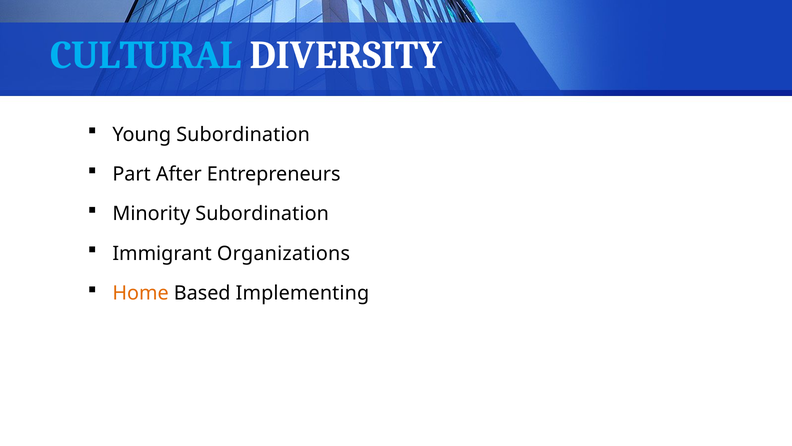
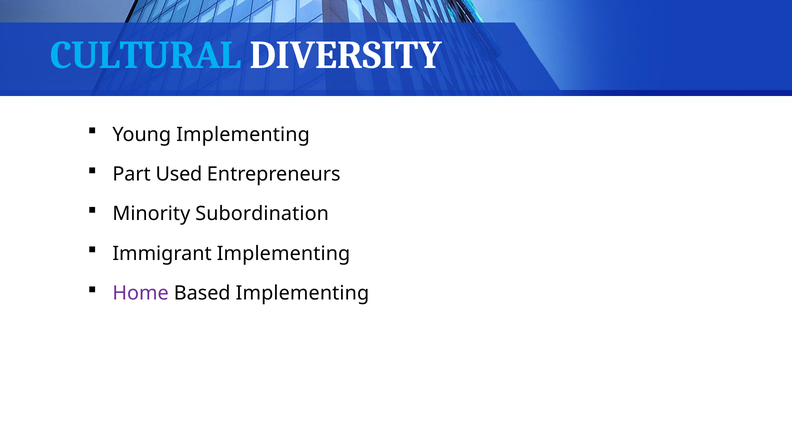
Young Subordination: Subordination -> Implementing
After: After -> Used
Immigrant Organizations: Organizations -> Implementing
Home colour: orange -> purple
